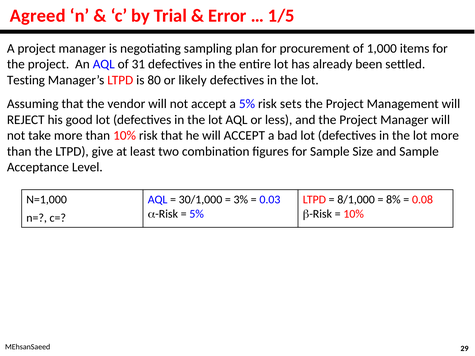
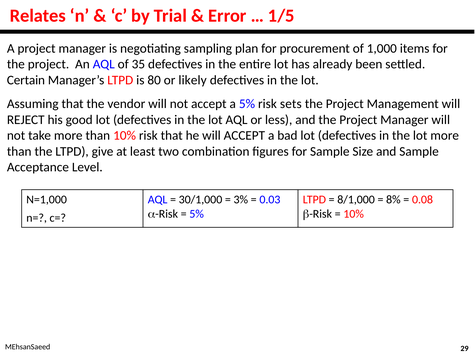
Agreed: Agreed -> Relates
31: 31 -> 35
Testing: Testing -> Certain
